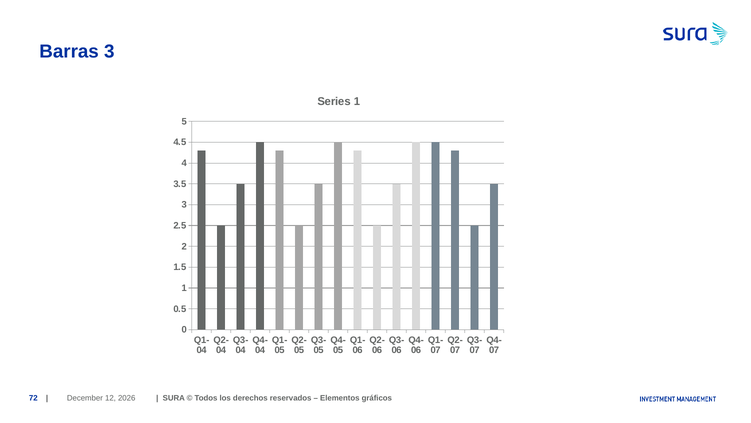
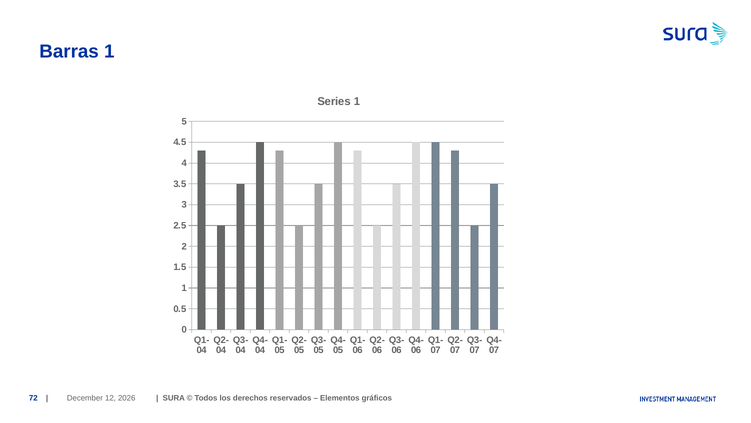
Barras 3: 3 -> 1
